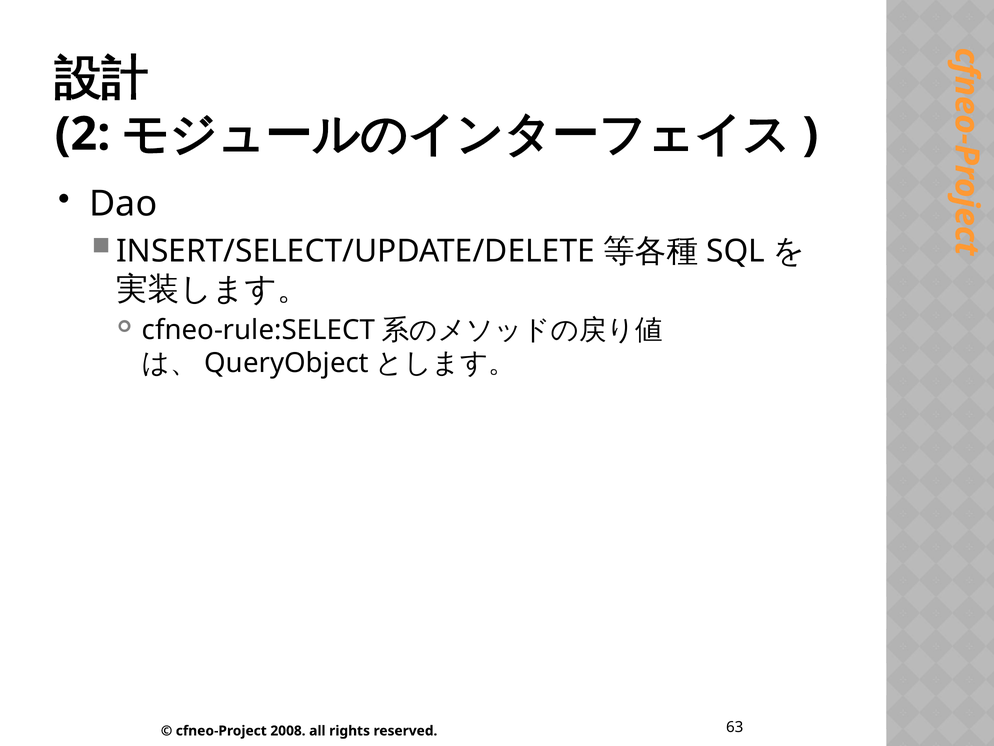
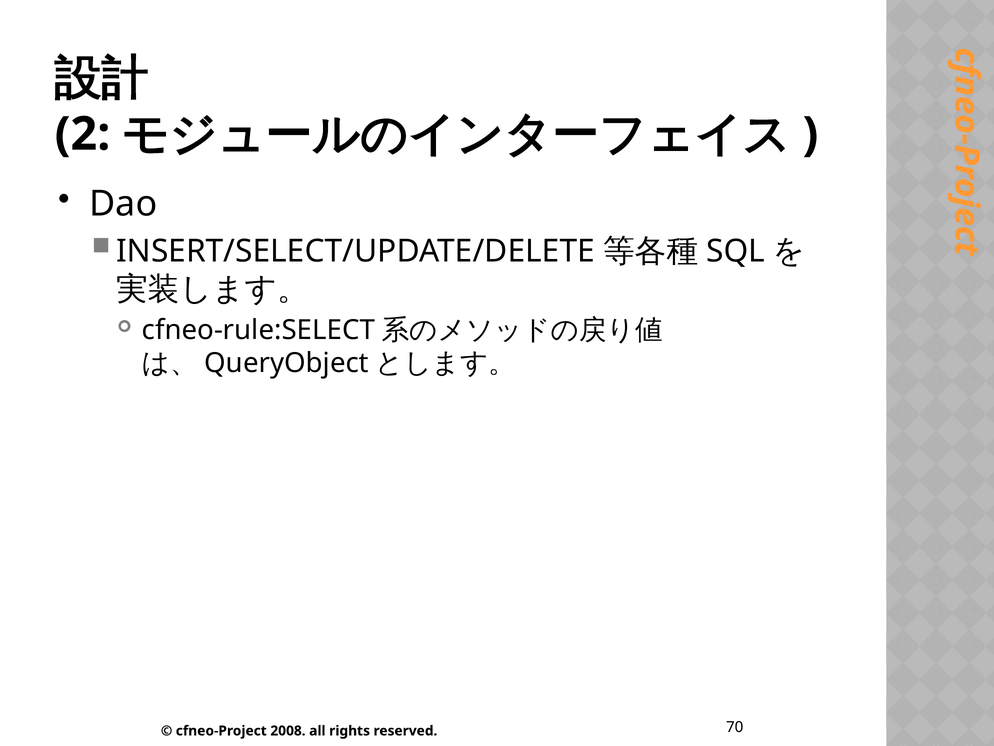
63: 63 -> 70
